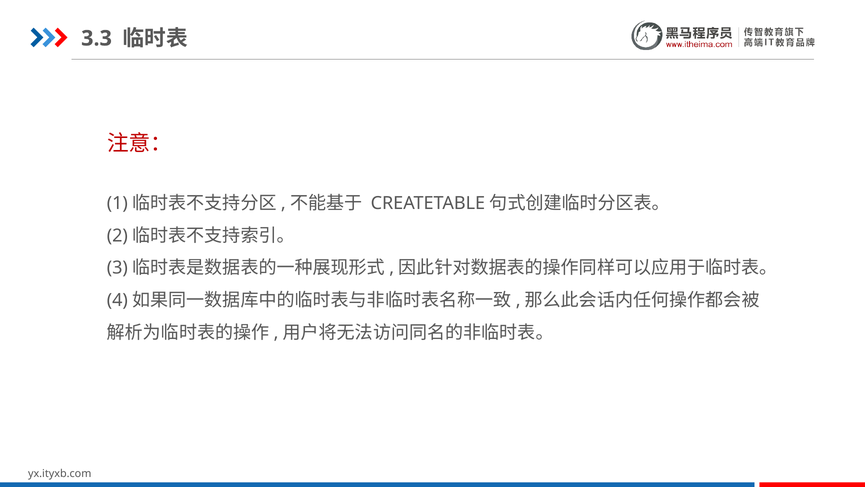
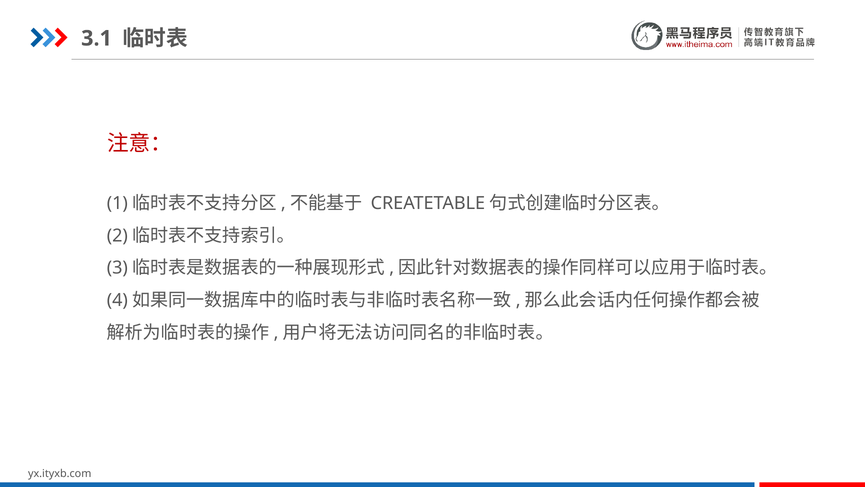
3.3: 3.3 -> 3.1
